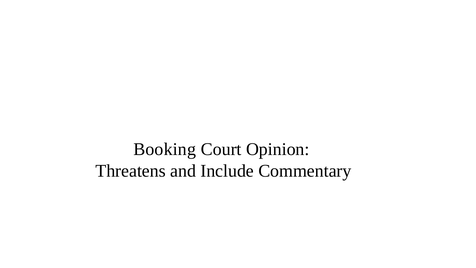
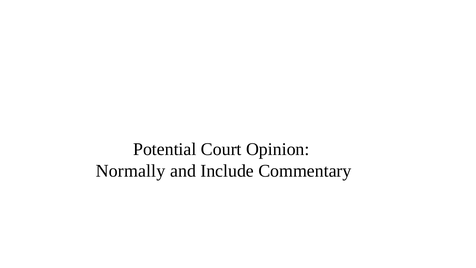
Booking: Booking -> Potential
Threatens: Threatens -> Normally
